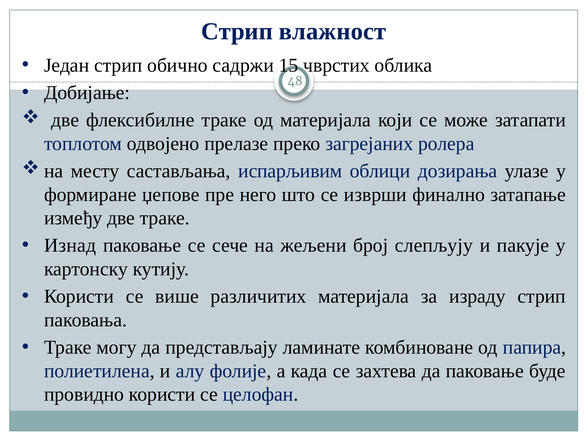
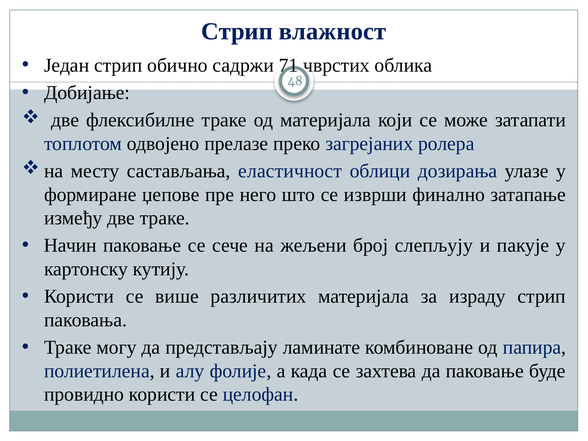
15: 15 -> 71
испарљивим: испарљивим -> еластичност
Изнад: Изнад -> Начин
